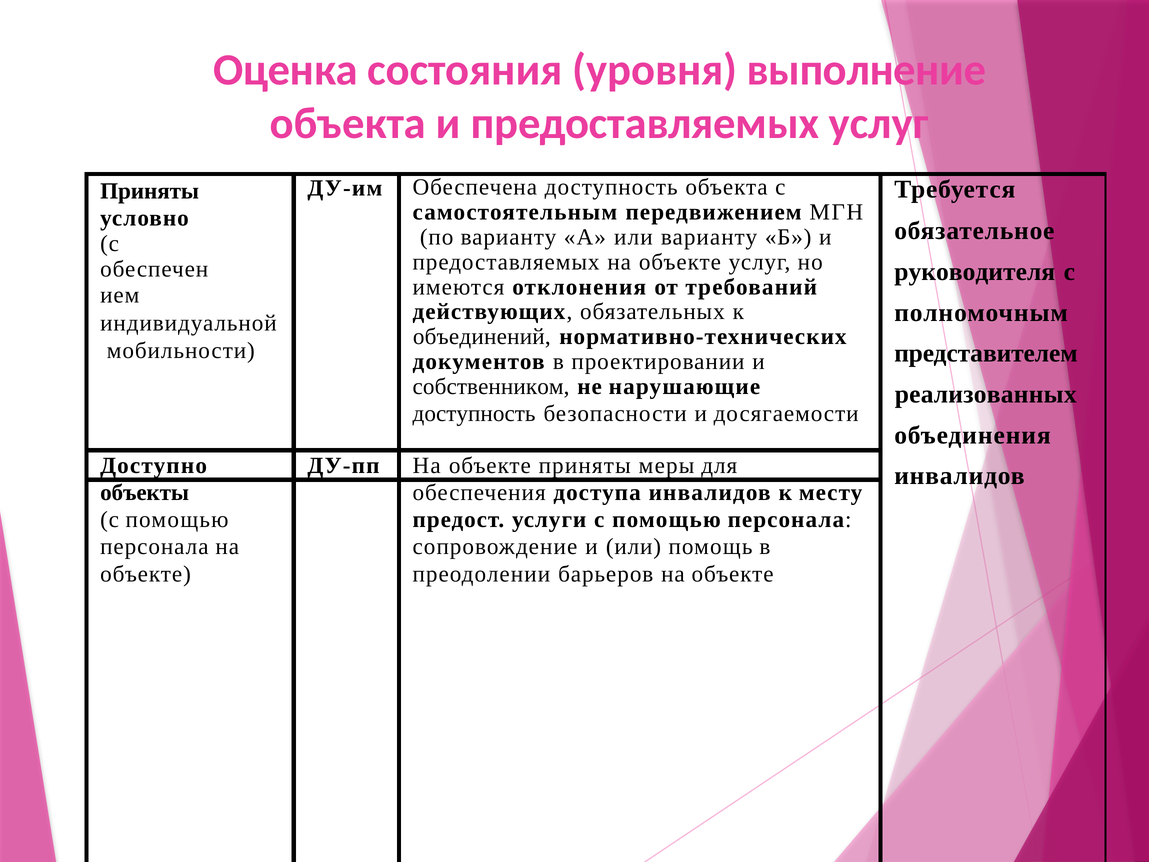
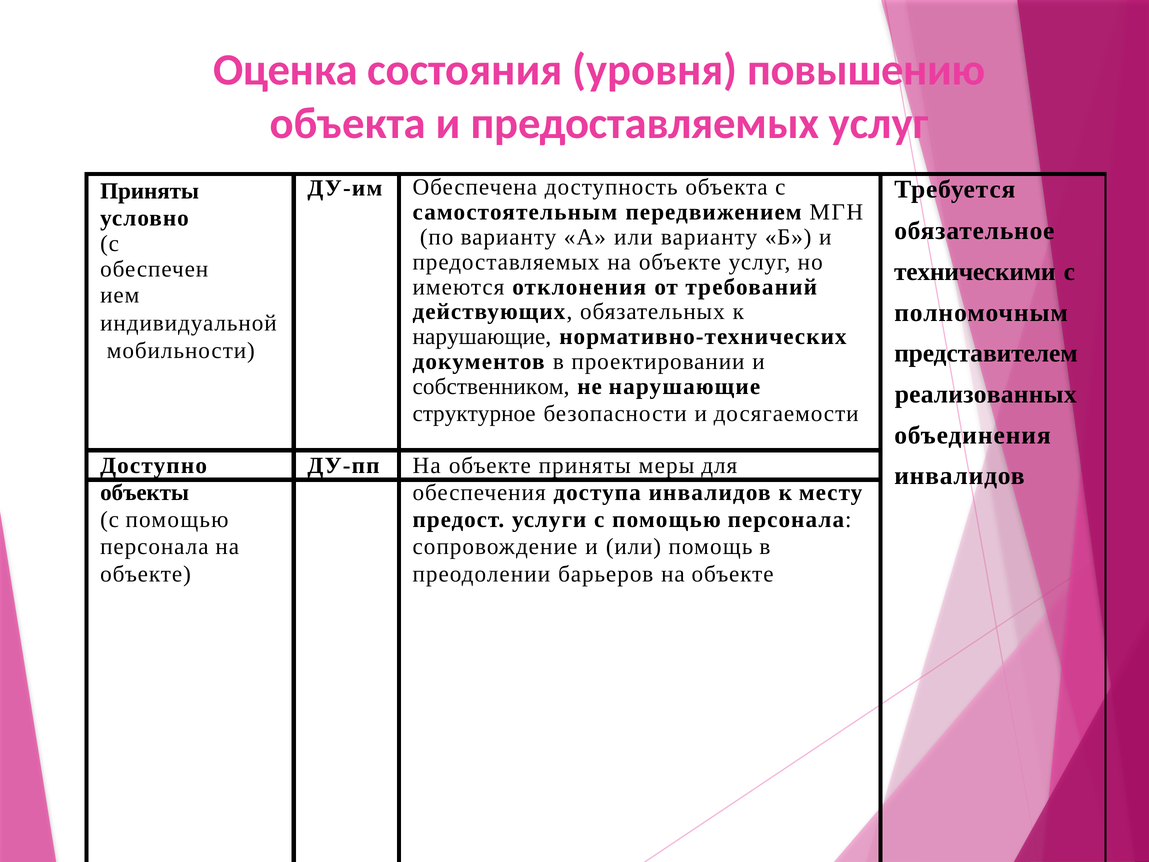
выполнение: выполнение -> повышению
руководителя: руководителя -> техническими
объединений at (482, 337): объединений -> нарушающие
доступность at (474, 413): доступность -> структурное
